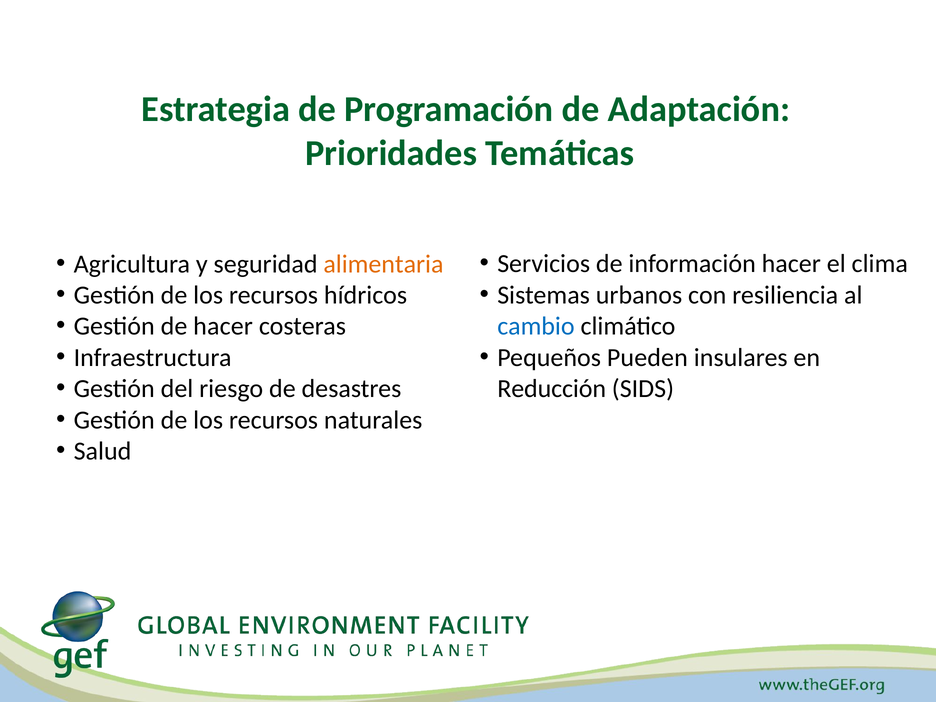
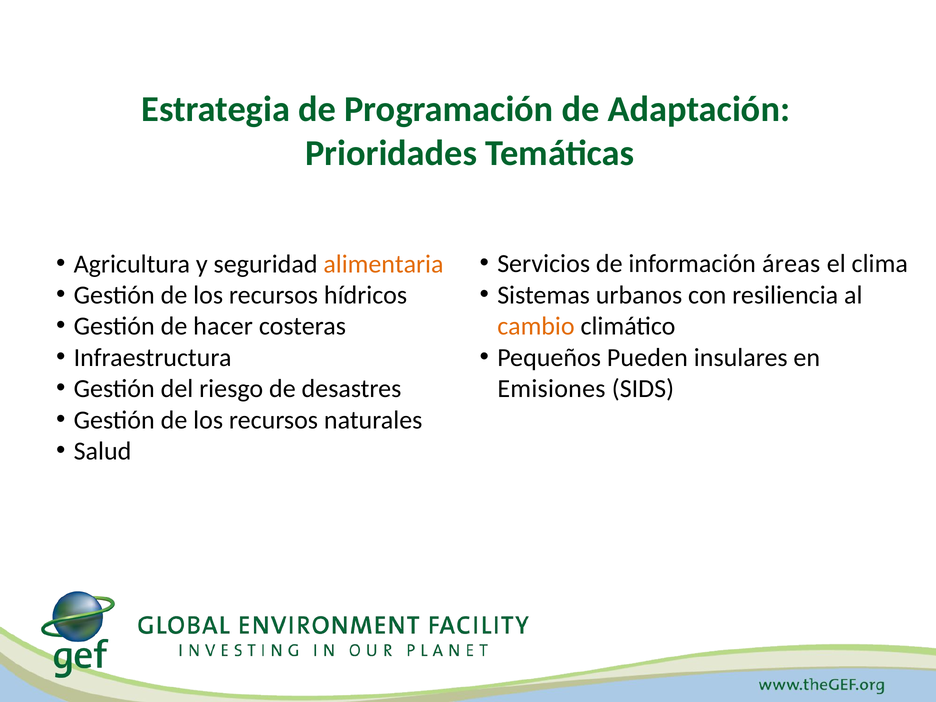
información hacer: hacer -> áreas
cambio colour: blue -> orange
Reducción: Reducción -> Emisiones
